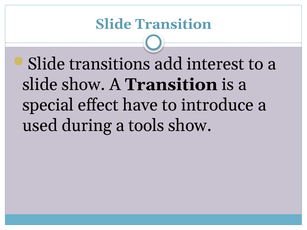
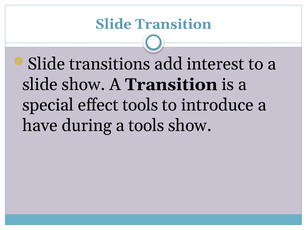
effect have: have -> tools
used: used -> have
